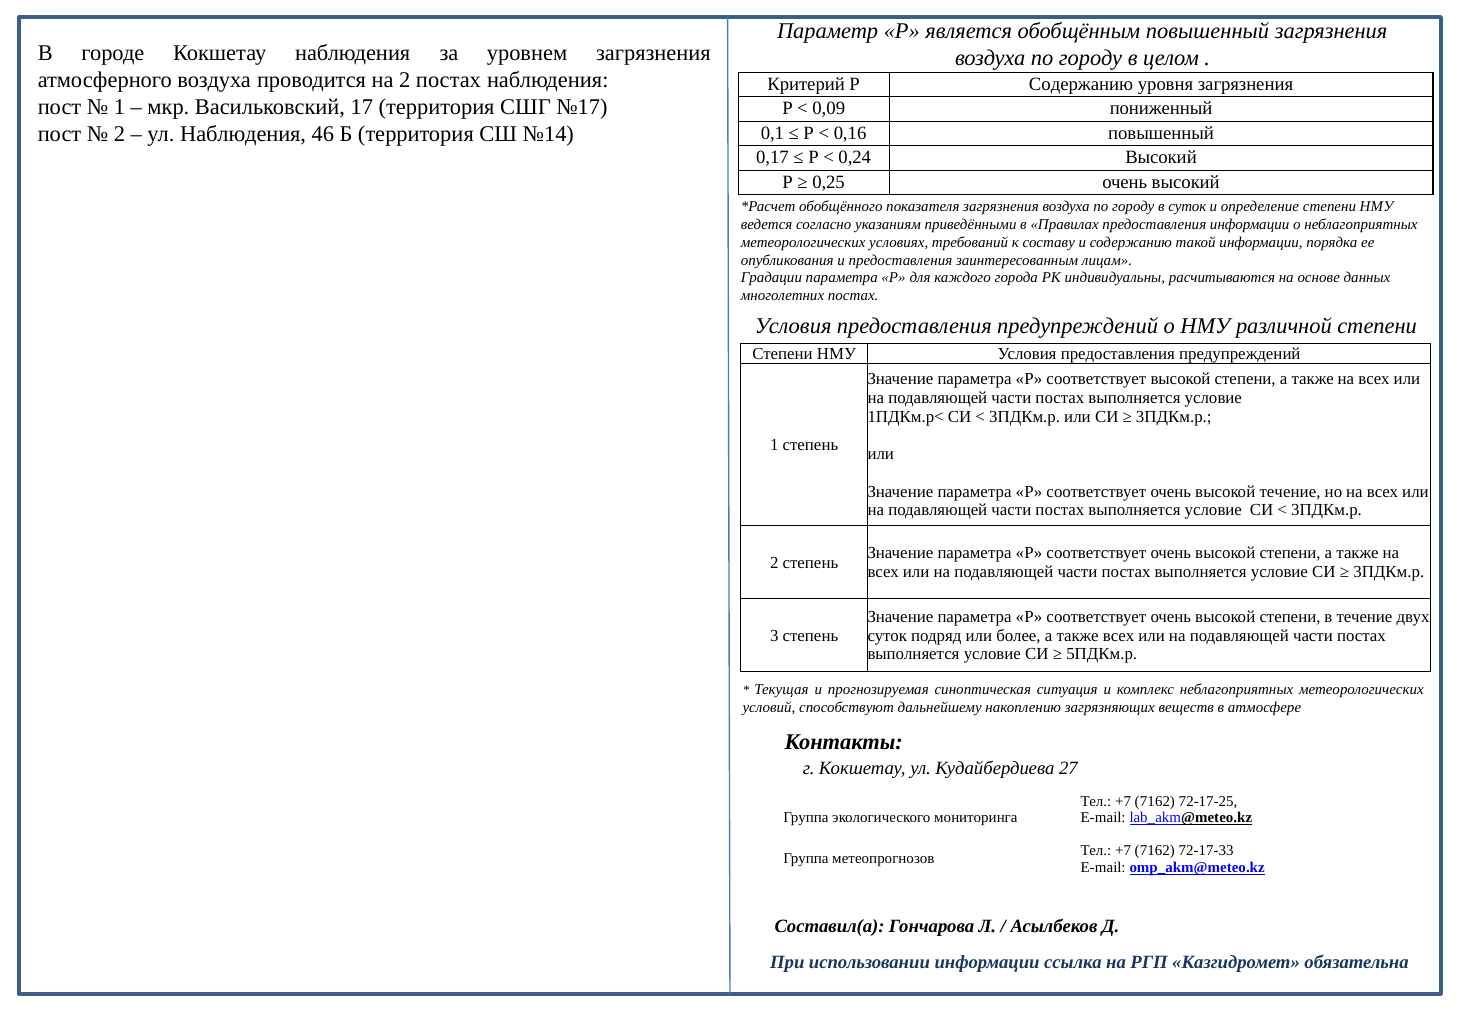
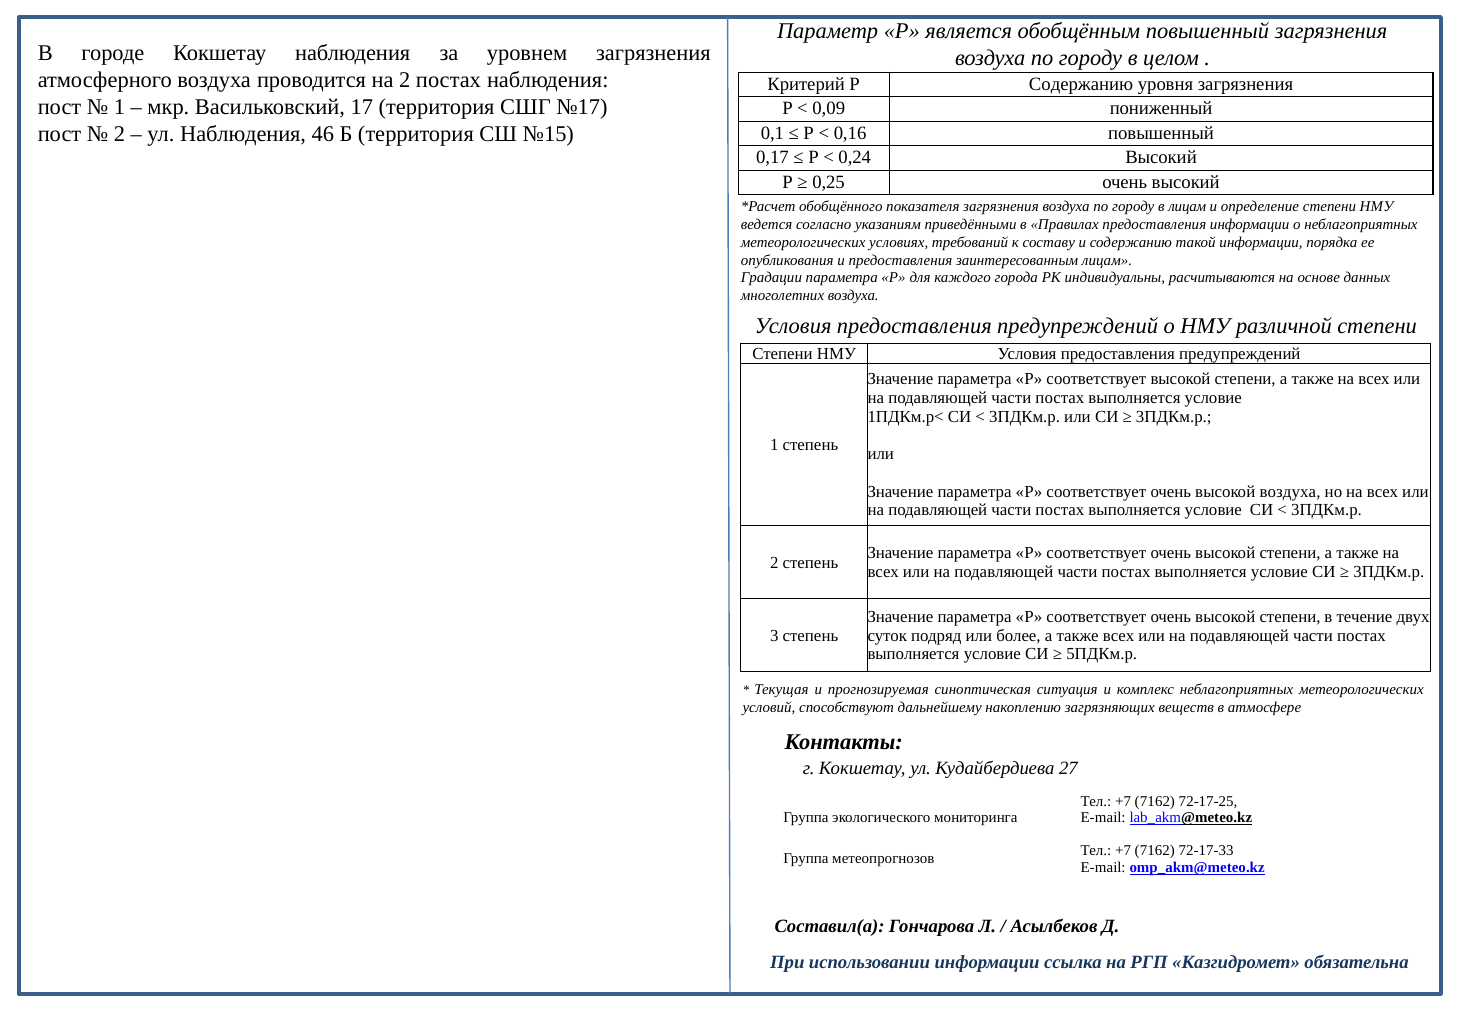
№14: №14 -> №15
в суток: суток -> лицам
многолетних постах: постах -> воздуха
высокой течение: течение -> воздуха
